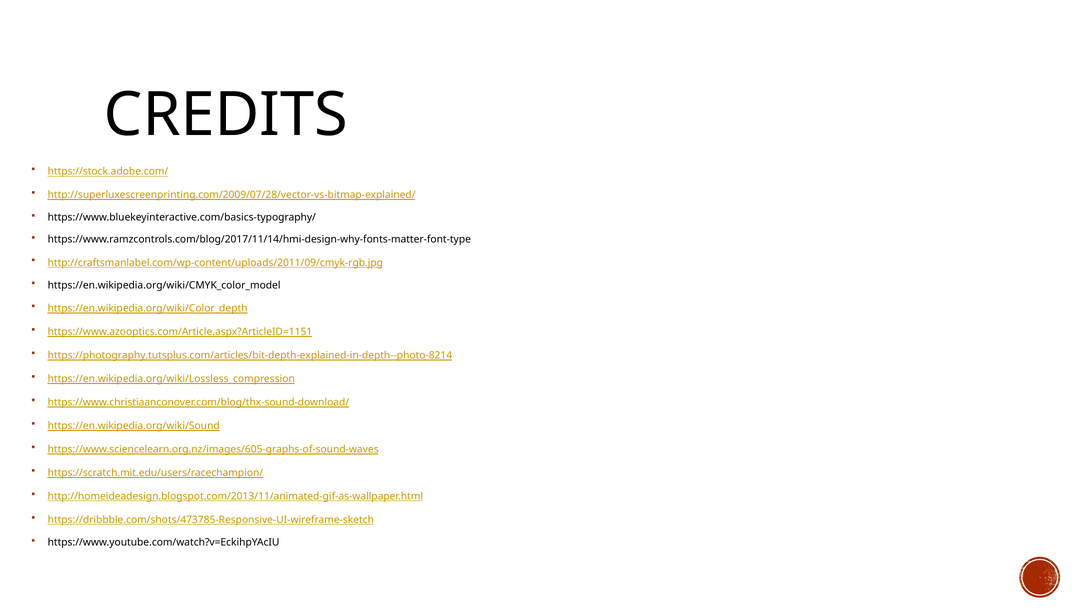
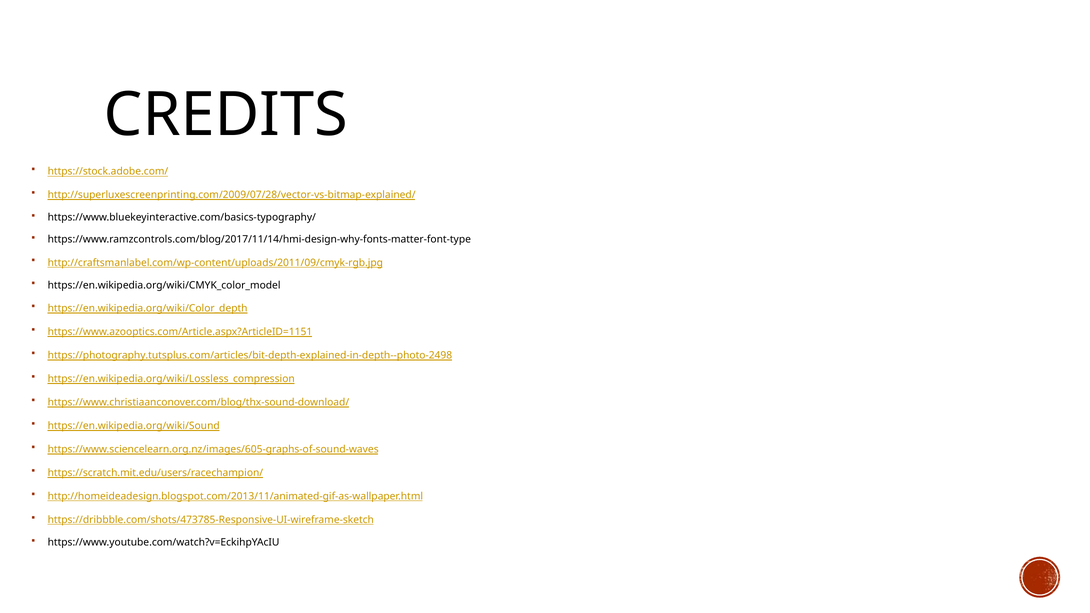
https://photography.tutsplus.com/articles/bit-depth-explained-in-depth--photo-8214: https://photography.tutsplus.com/articles/bit-depth-explained-in-depth--photo-8214 -> https://photography.tutsplus.com/articles/bit-depth-explained-in-depth--photo-2498
